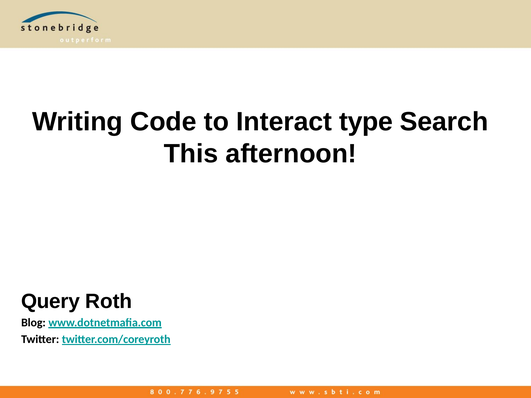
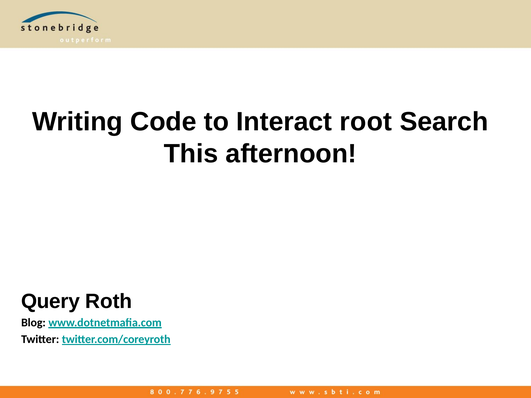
type: type -> root
